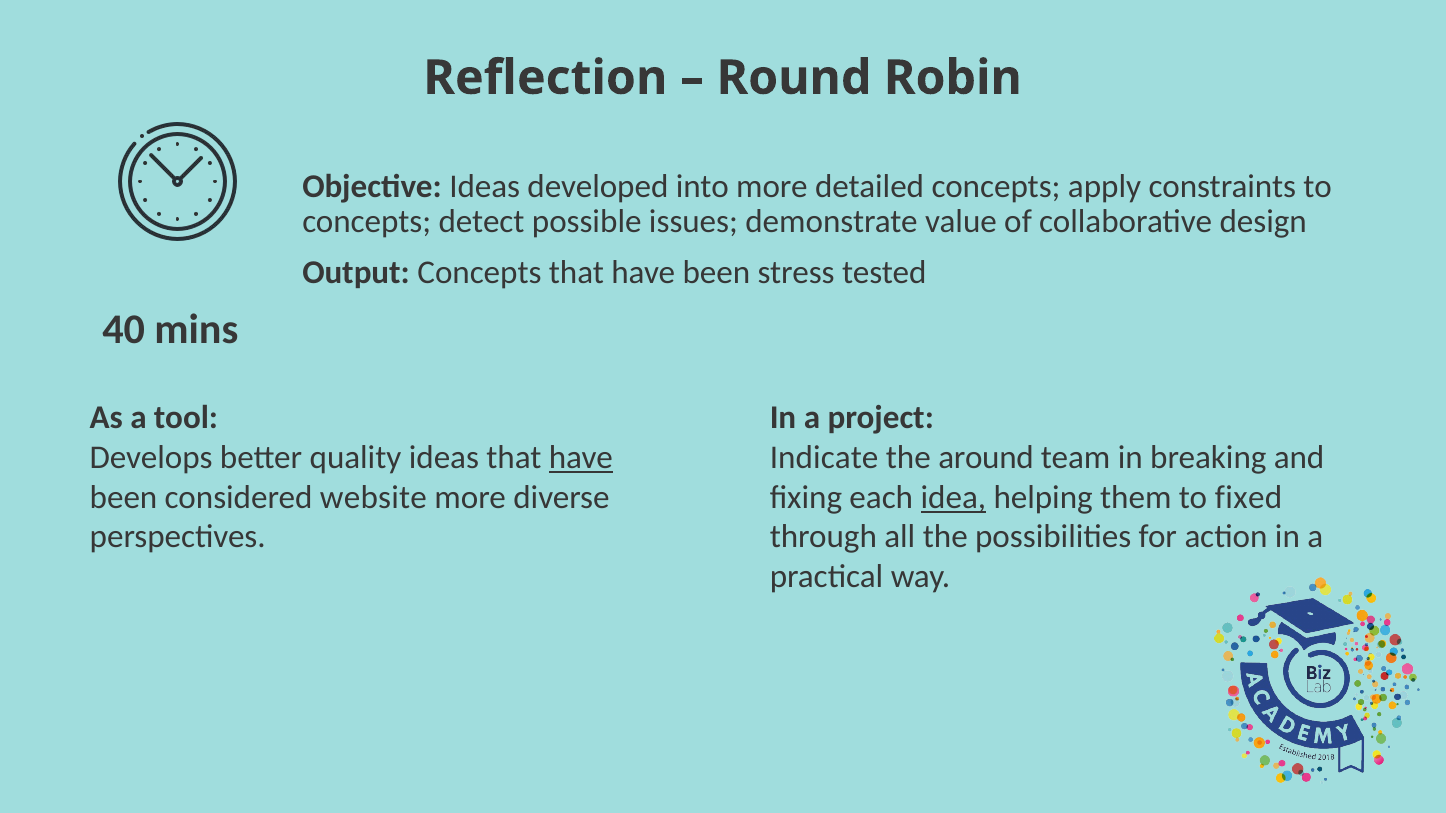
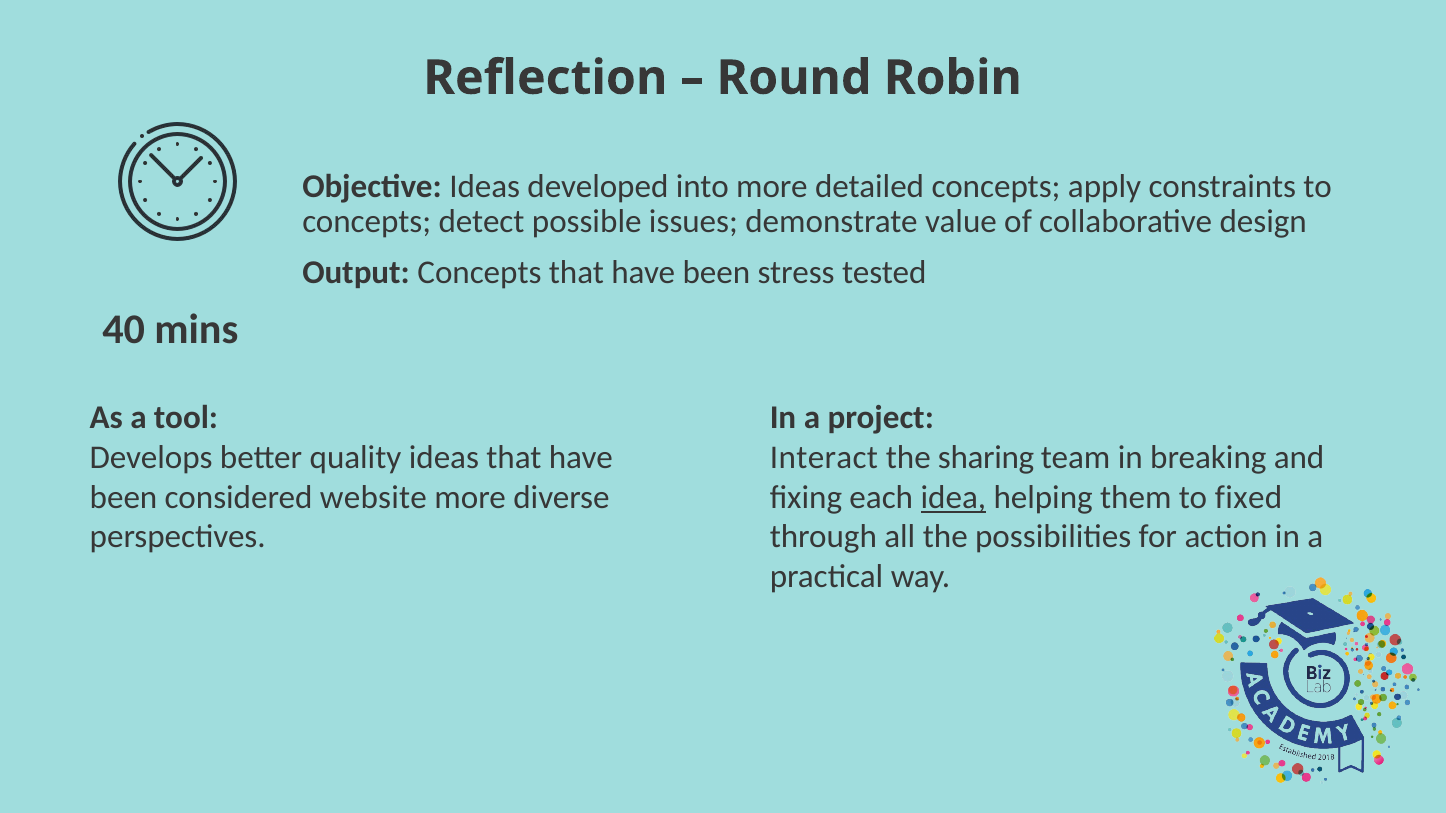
have at (581, 458) underline: present -> none
Indicate: Indicate -> Interact
around: around -> sharing
